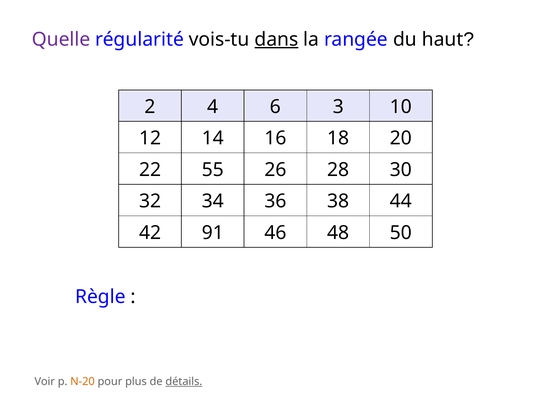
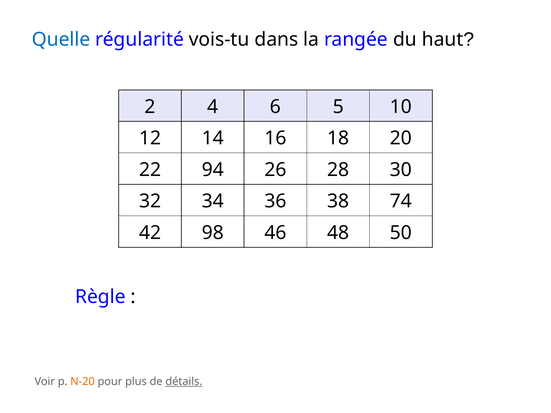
Quelle colour: purple -> blue
dans underline: present -> none
3: 3 -> 5
55: 55 -> 94
44: 44 -> 74
91: 91 -> 98
